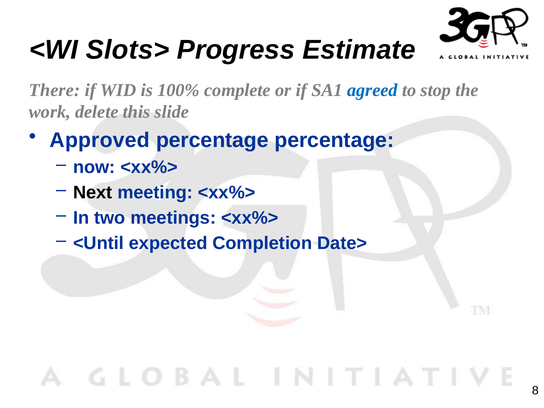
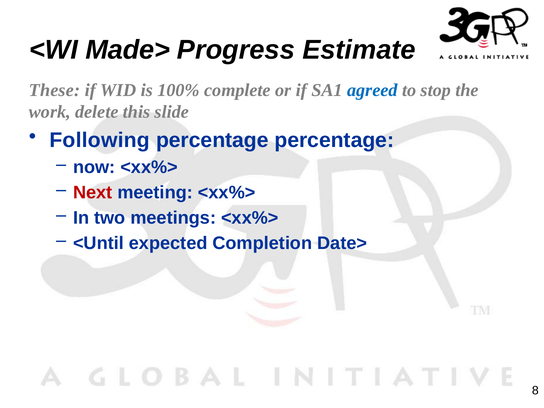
Slots>: Slots> -> Made>
There: There -> These
Approved: Approved -> Following
Next colour: black -> red
